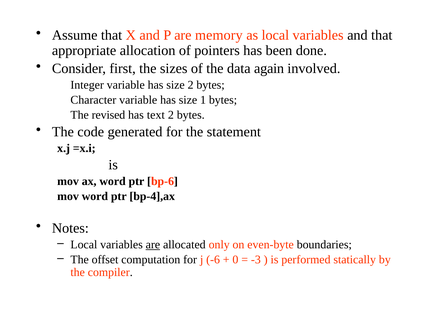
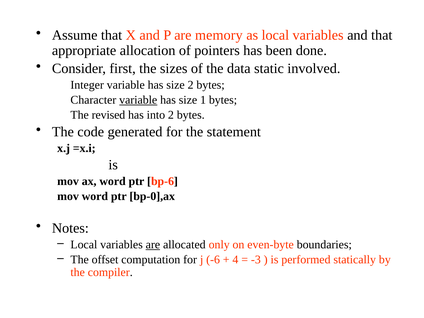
again: again -> static
variable at (138, 100) underline: none -> present
text: text -> into
bp-4],ax: bp-4],ax -> bp-0],ax
0: 0 -> 4
